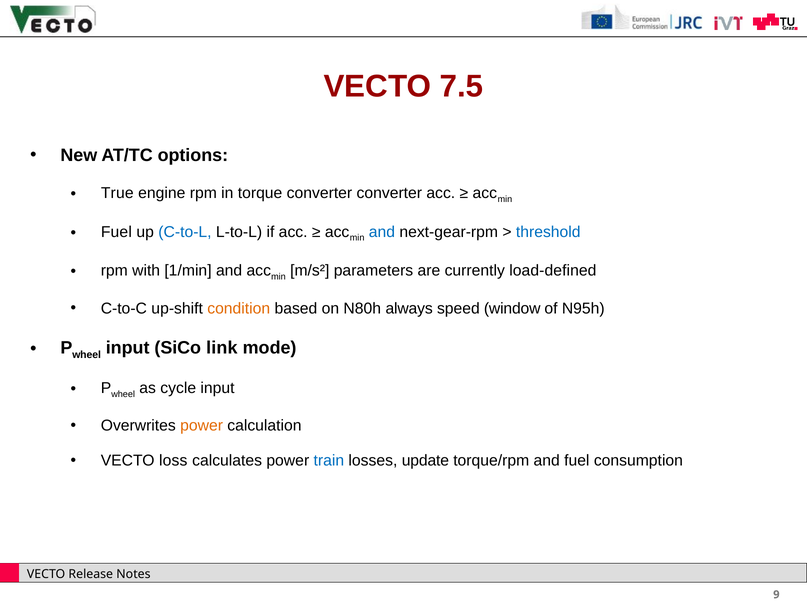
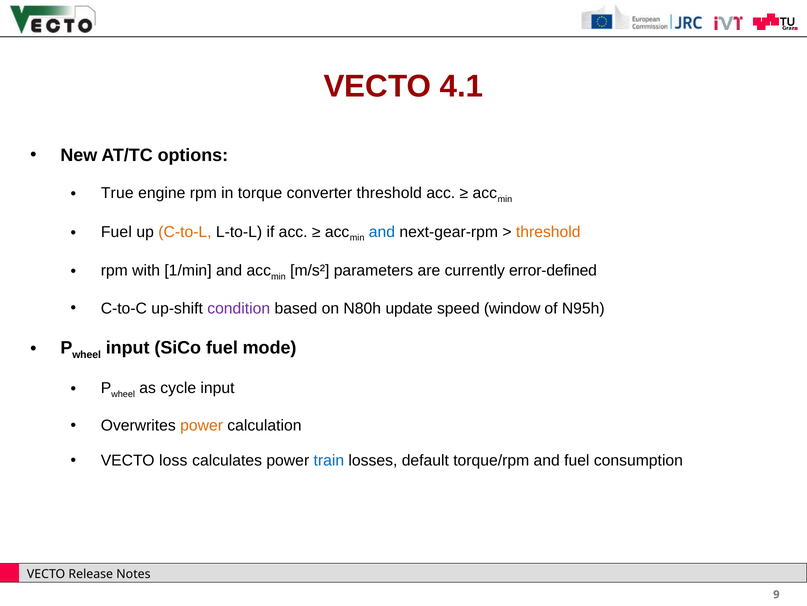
7.5: 7.5 -> 4.1
converter converter: converter -> threshold
C-to-L colour: blue -> orange
threshold at (548, 232) colour: blue -> orange
load-defined: load-defined -> error-defined
condition colour: orange -> purple
always: always -> update
SiCo link: link -> fuel
update: update -> default
